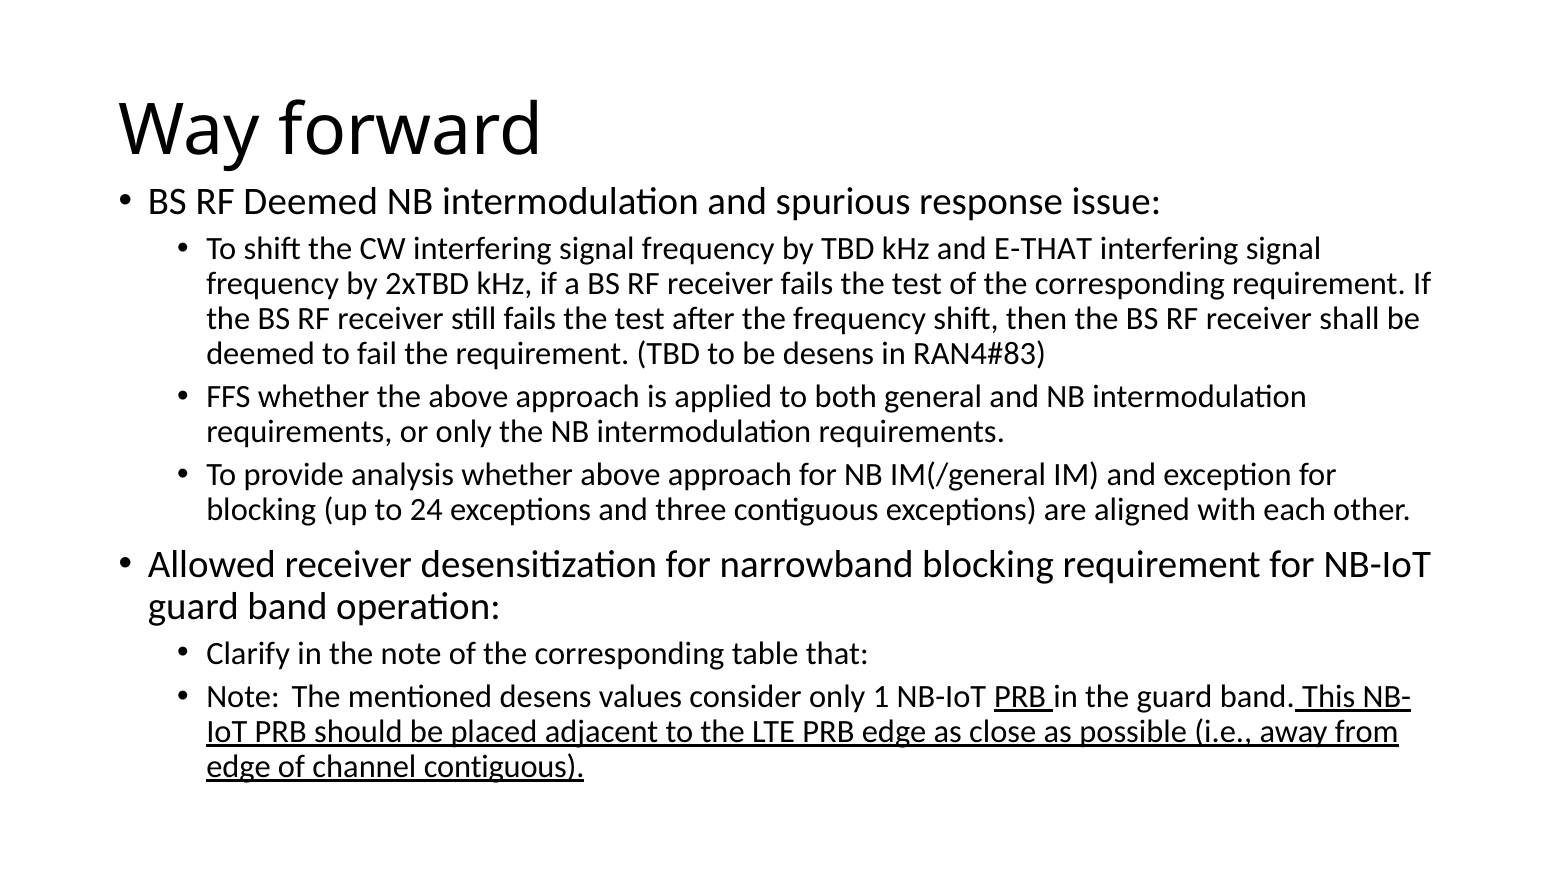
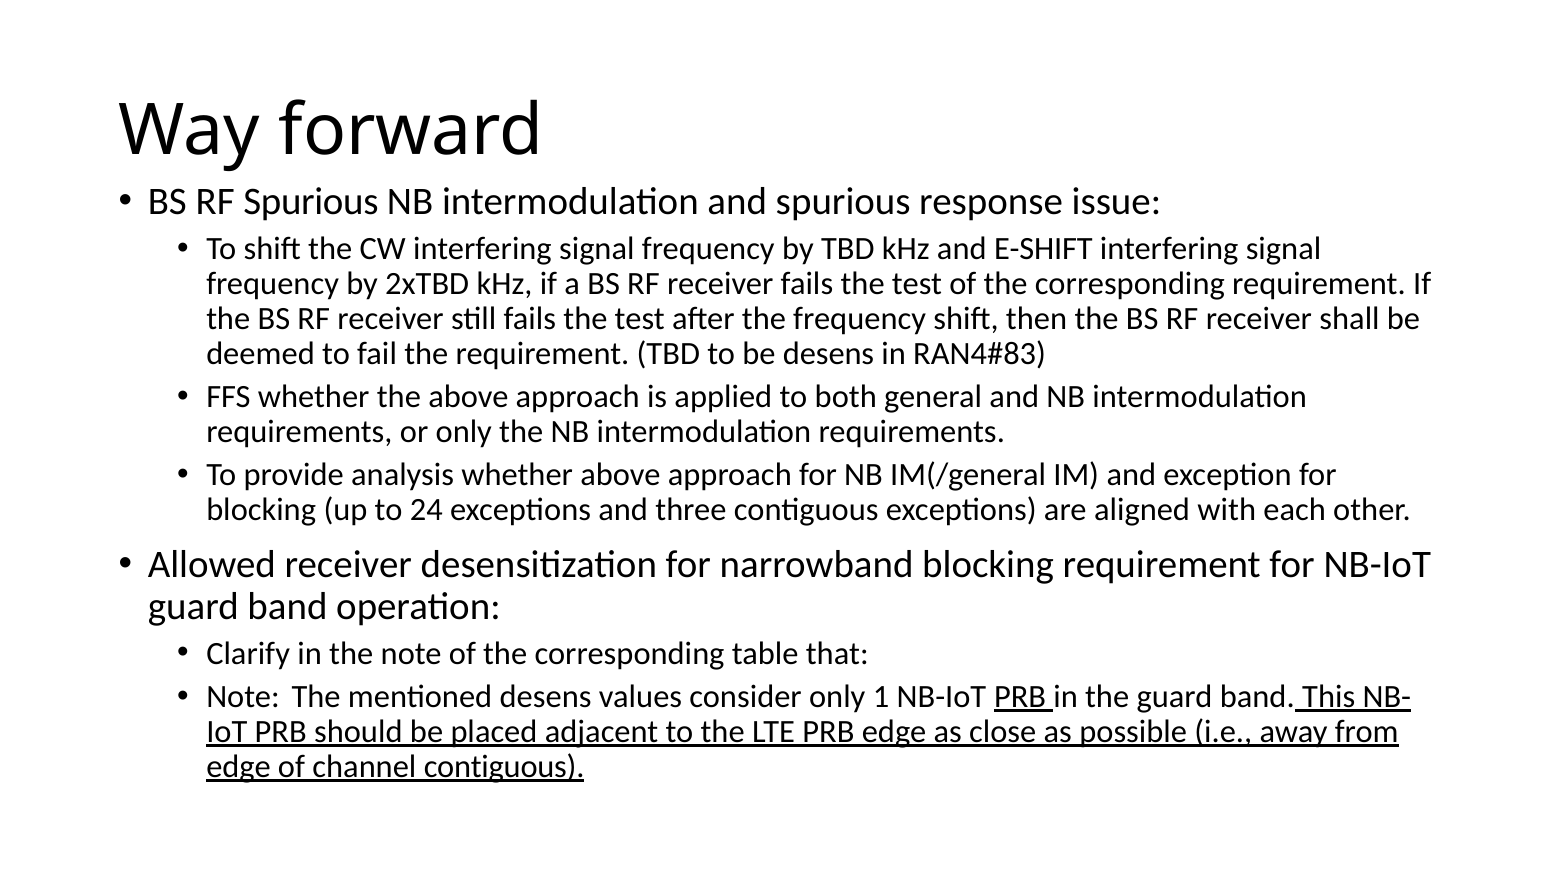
RF Deemed: Deemed -> Spurious
E-THAT: E-THAT -> E-SHIFT
